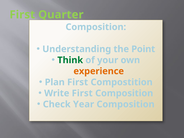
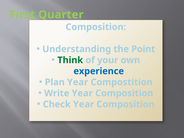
experience colour: orange -> blue
Plan First: First -> Year
Write First: First -> Year
